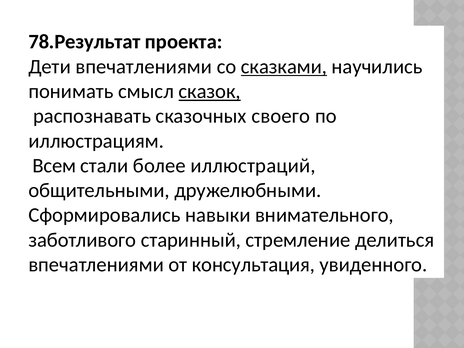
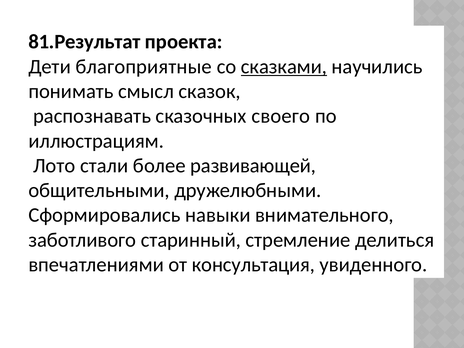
78.Результат: 78.Результат -> 81.Результат
Дети впечатлениями: впечатлениями -> благоприятные
сказок underline: present -> none
Всем: Всем -> Лото
иллюстраций: иллюстраций -> развивающей
